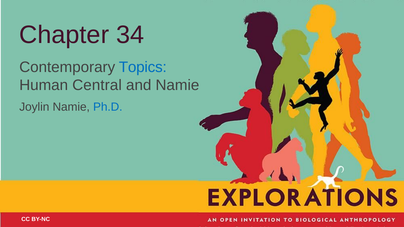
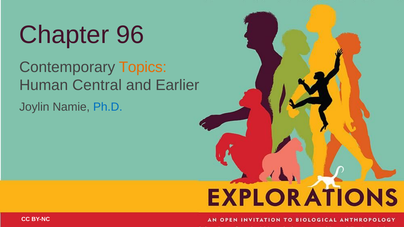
34: 34 -> 96
Topics colour: blue -> orange
and Namie: Namie -> Earlier
